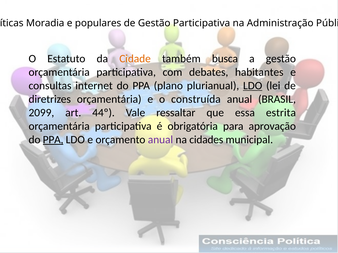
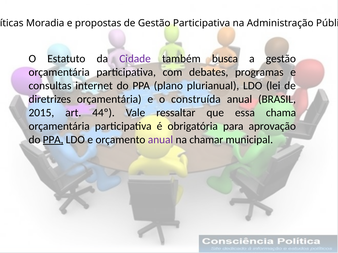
populares: populares -> propostas
Cidade colour: orange -> purple
habitantes: habitantes -> programas
LDO at (253, 86) underline: present -> none
2099: 2099 -> 2015
estrita: estrita -> chama
cidades: cidades -> chamar
